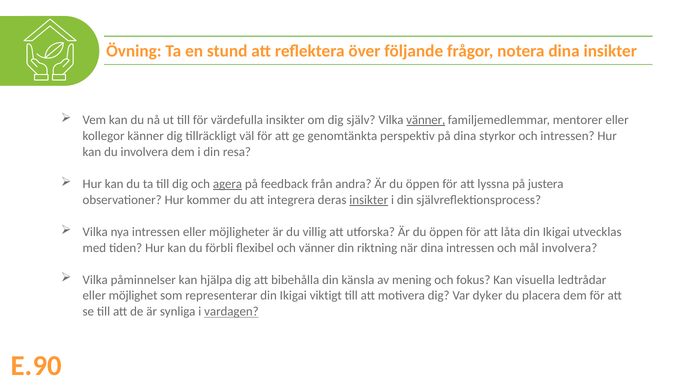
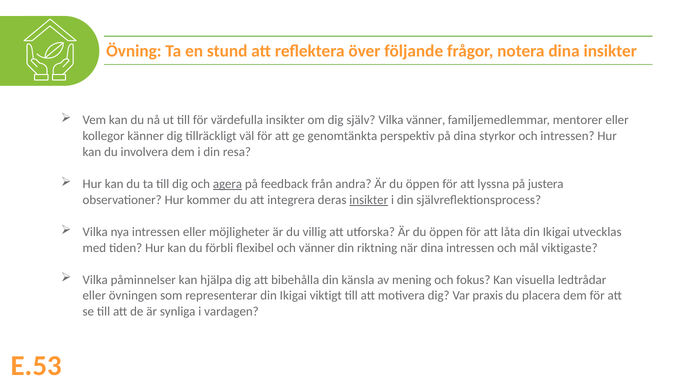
vänner at (426, 120) underline: present -> none
mål involvera: involvera -> viktigaste
möjlighet: möjlighet -> övningen
dyker: dyker -> praxis
vardagen underline: present -> none
E.90: E.90 -> E.53
